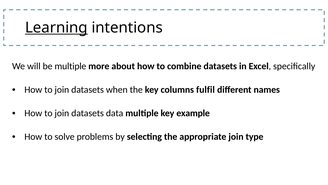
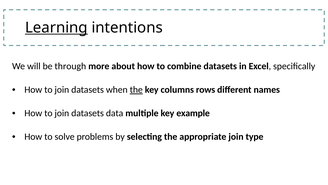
be multiple: multiple -> through
the at (136, 89) underline: none -> present
fulfil: fulfil -> rows
